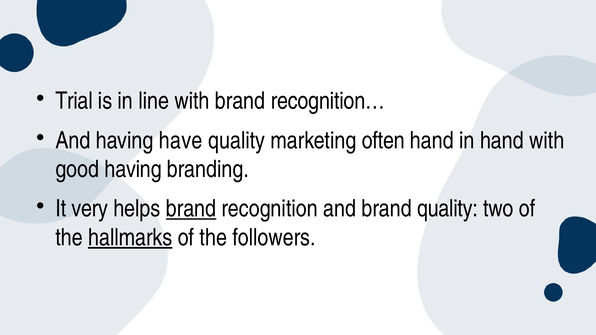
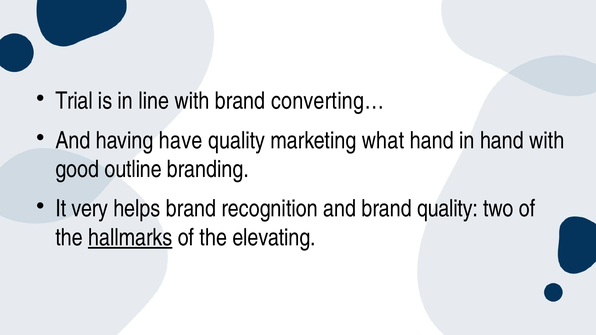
recognition…: recognition… -> converting…
often: often -> what
good having: having -> outline
brand at (191, 209) underline: present -> none
followers: followers -> elevating
